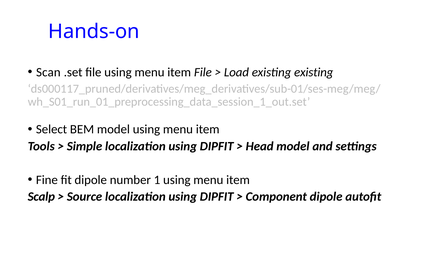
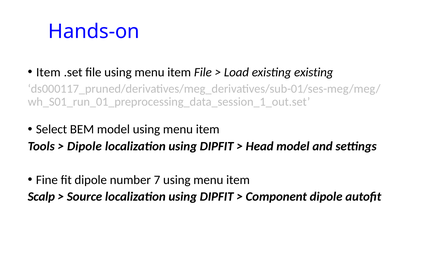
Scan at (48, 72): Scan -> Item
Simple at (85, 146): Simple -> Dipole
1: 1 -> 7
